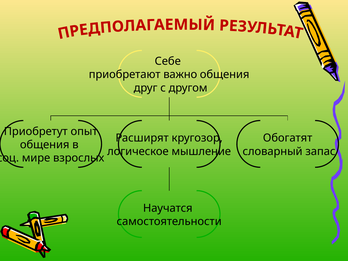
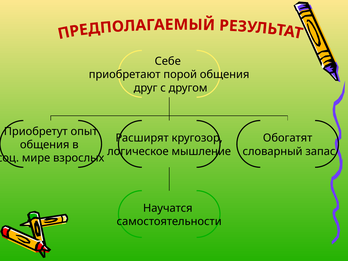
важно: важно -> порой
